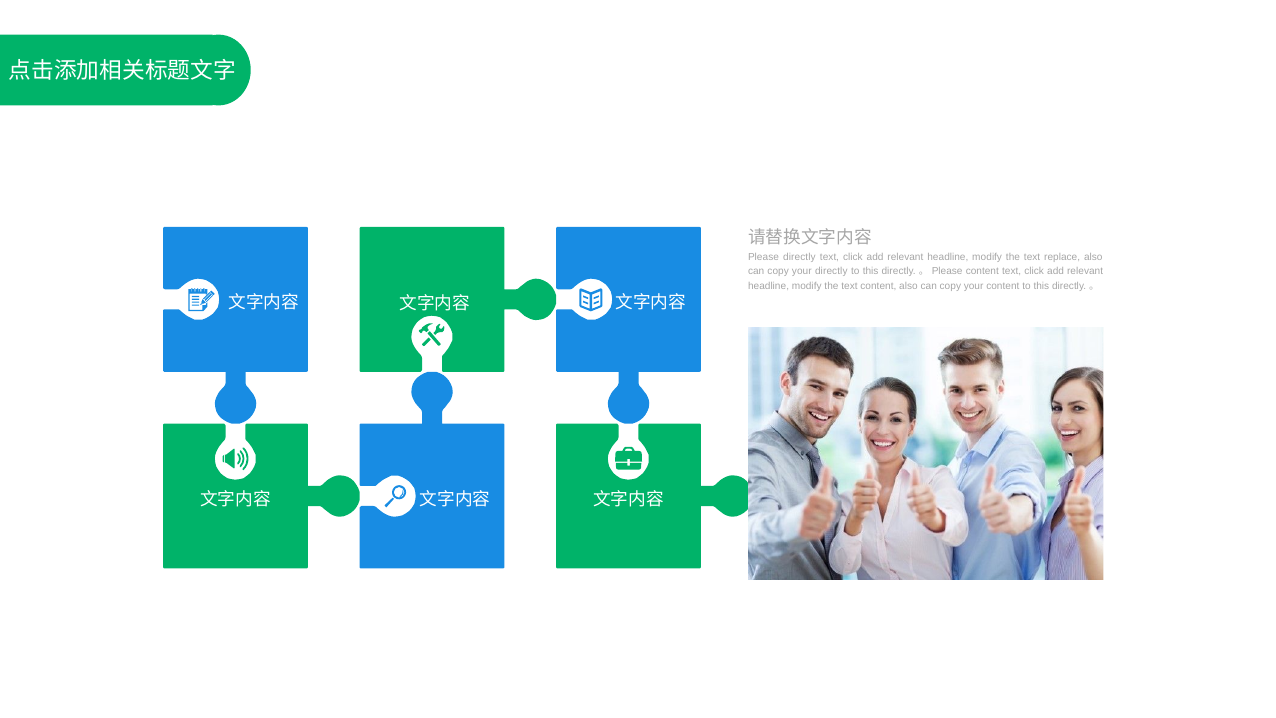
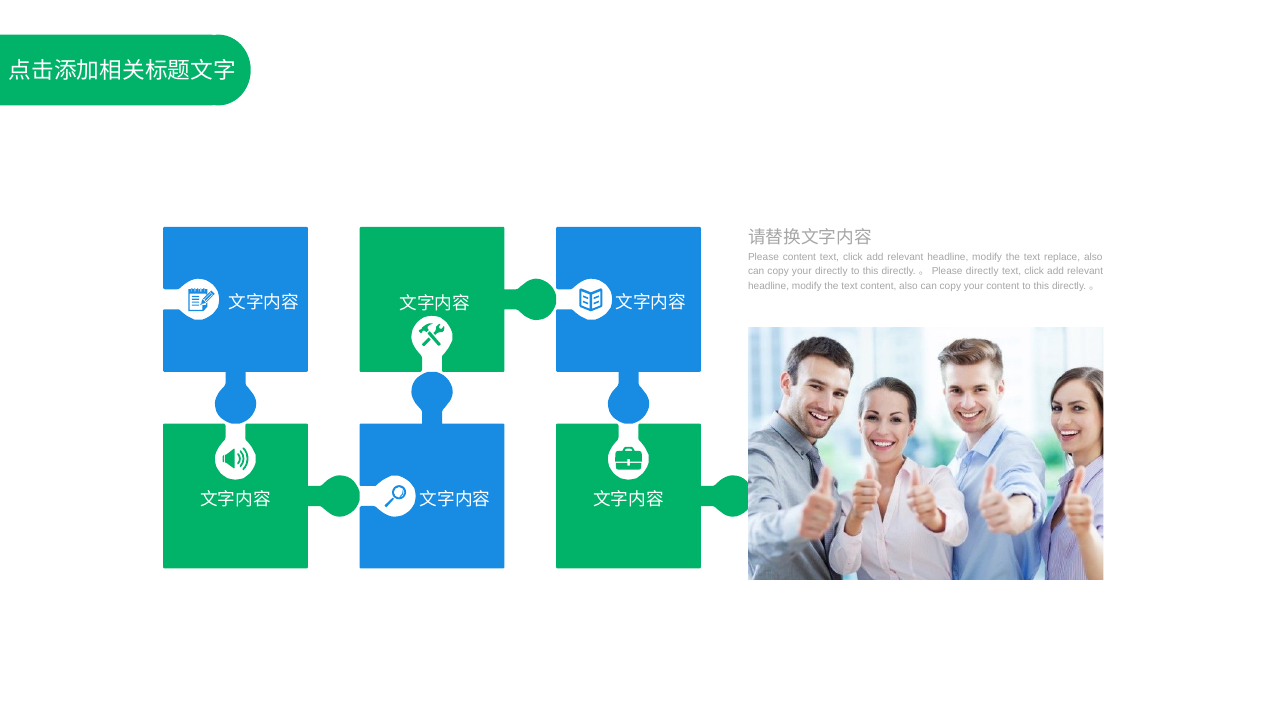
Please directly: directly -> content
Please content: content -> directly
